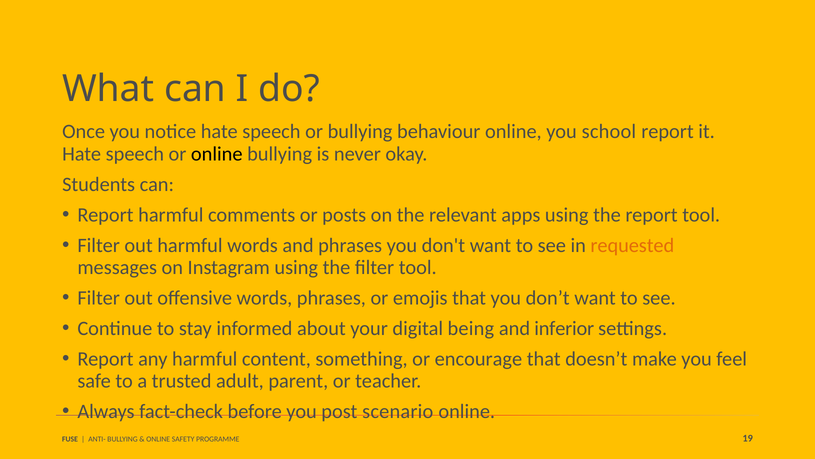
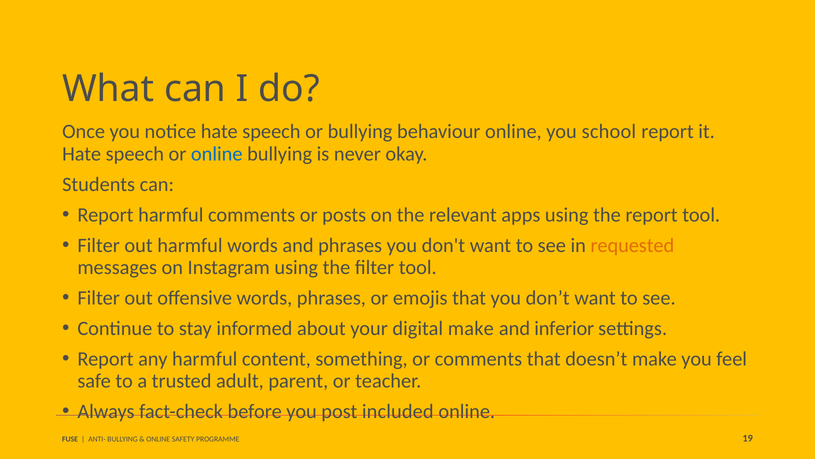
online at (217, 154) colour: black -> blue
digital being: being -> make
or encourage: encourage -> comments
scenario: scenario -> included
